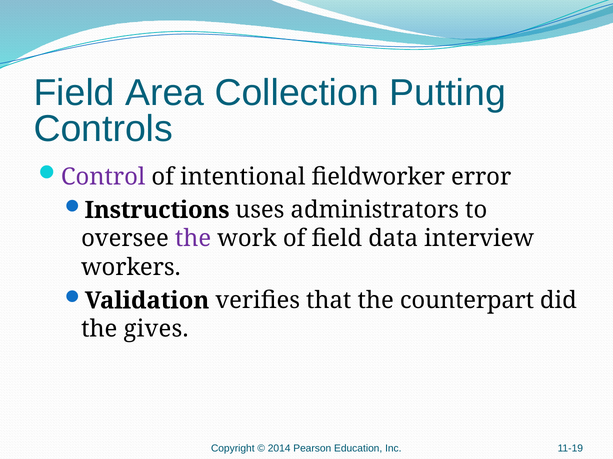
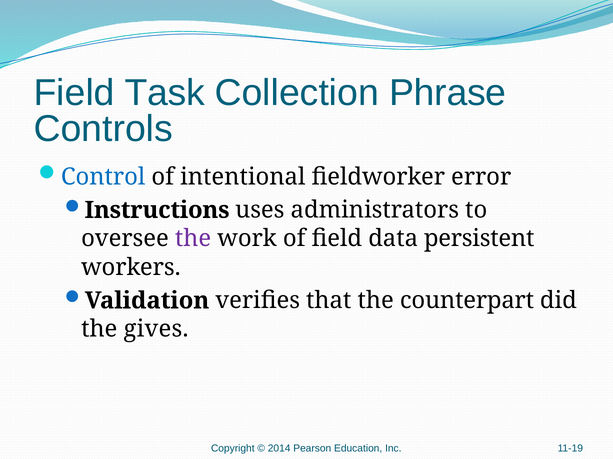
Area: Area -> Task
Putting: Putting -> Phrase
Control colour: purple -> blue
interview: interview -> persistent
